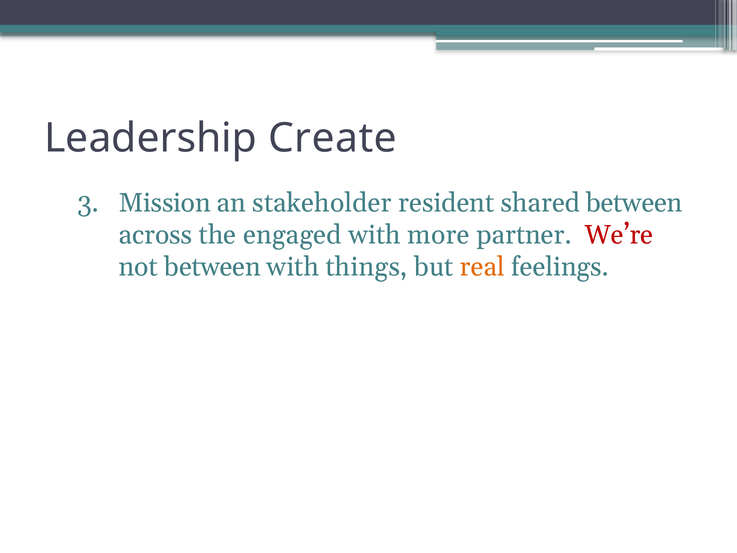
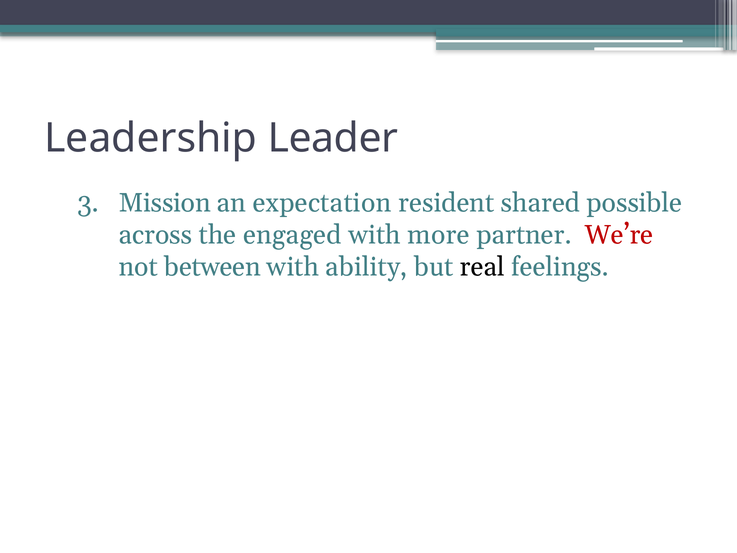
Create: Create -> Leader
stakeholder: stakeholder -> expectation
shared between: between -> possible
things: things -> ability
real colour: orange -> black
